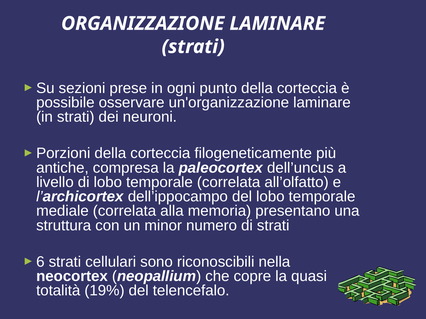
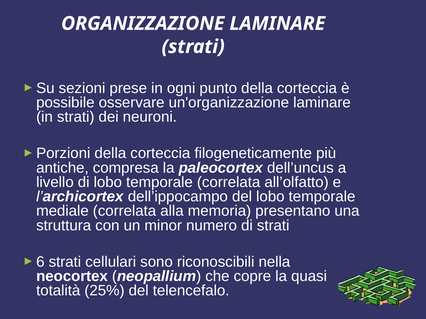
19%: 19% -> 25%
